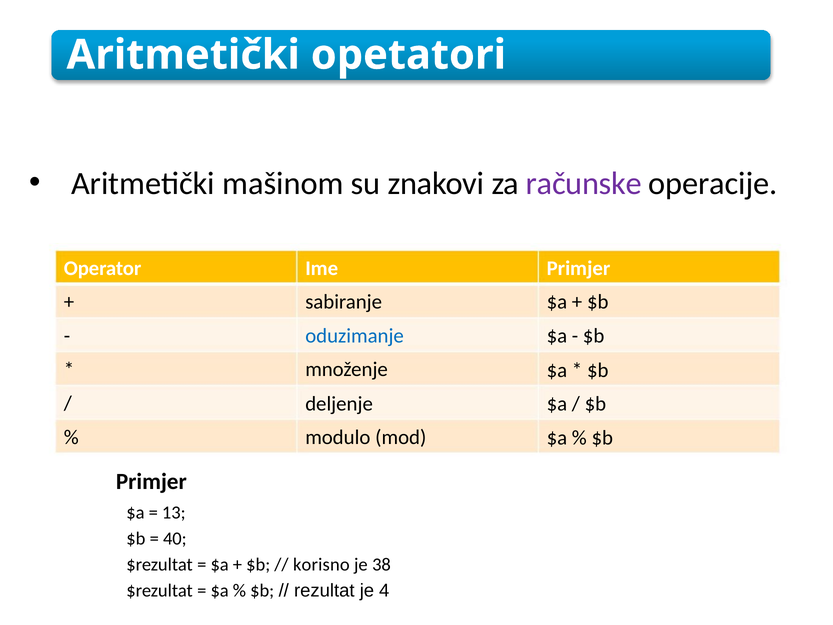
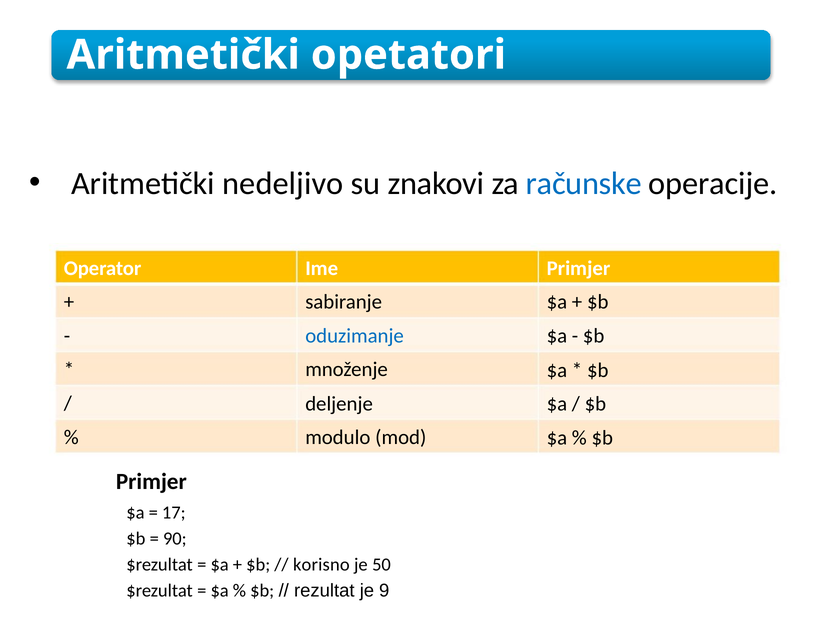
mašinom: mašinom -> nedeljivo
računske colour: purple -> blue
13: 13 -> 17
40: 40 -> 90
38: 38 -> 50
4: 4 -> 9
